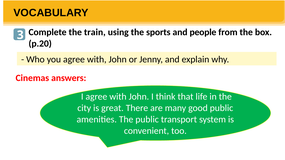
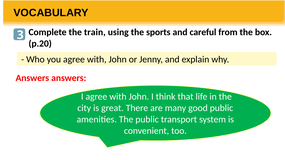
people: people -> careful
Cinemas at (32, 78): Cinemas -> Answers
